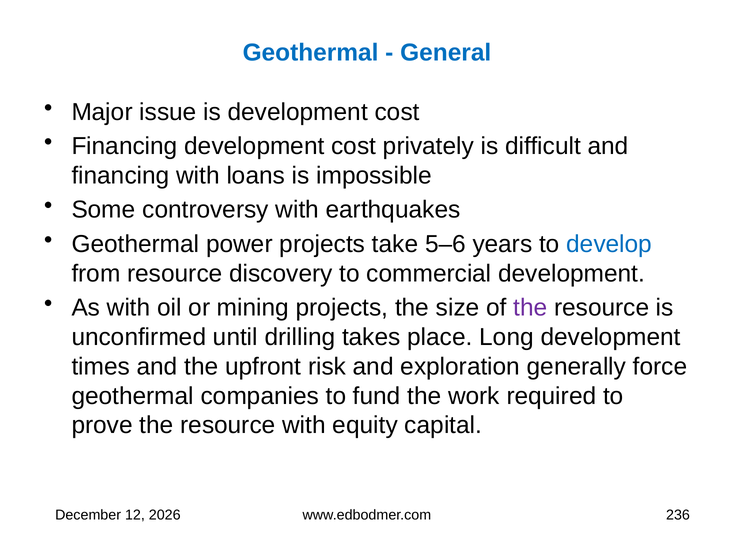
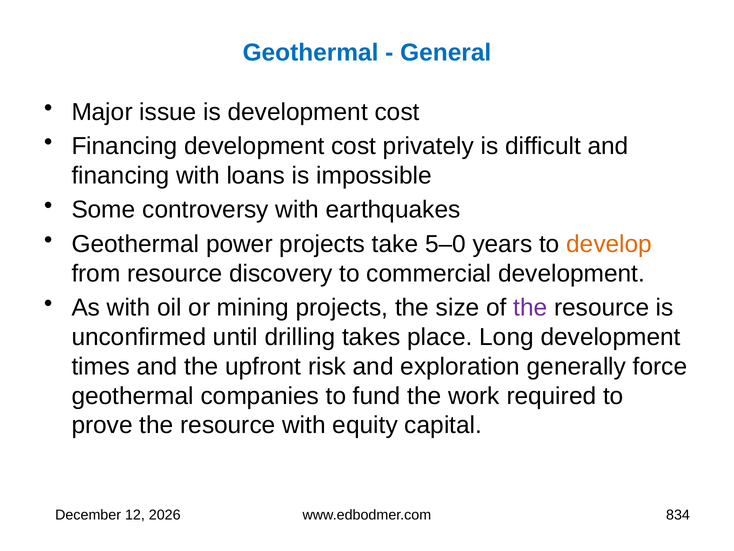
5–6: 5–6 -> 5–0
develop colour: blue -> orange
236: 236 -> 834
